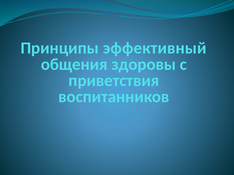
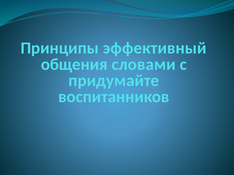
здоровы: здоровы -> словами
приветствия: приветствия -> придумайте
